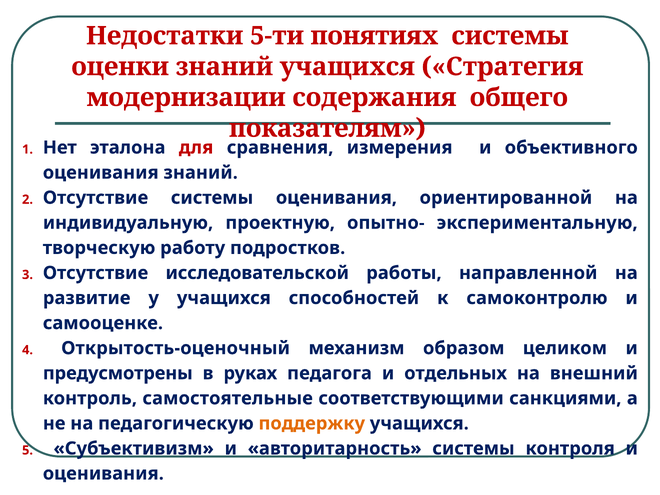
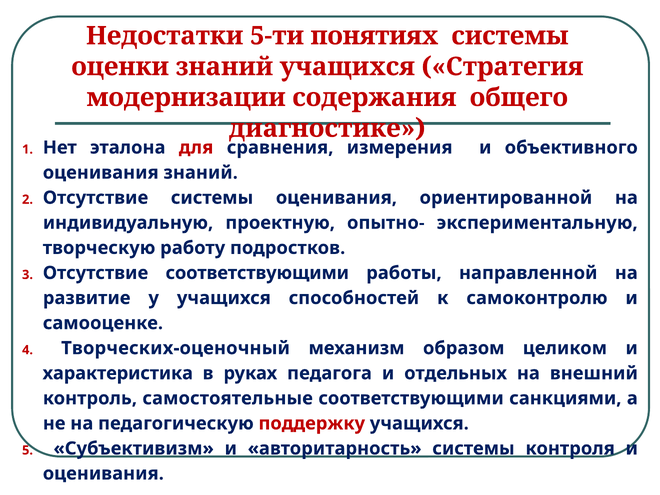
показателям: показателям -> диагностике
Отсутствие исследовательской: исследовательской -> соответствующими
Открытость-оценочный: Открытость-оценочный -> Творческих-оценочный
предусмотрены: предусмотрены -> характеристика
поддержку colour: orange -> red
